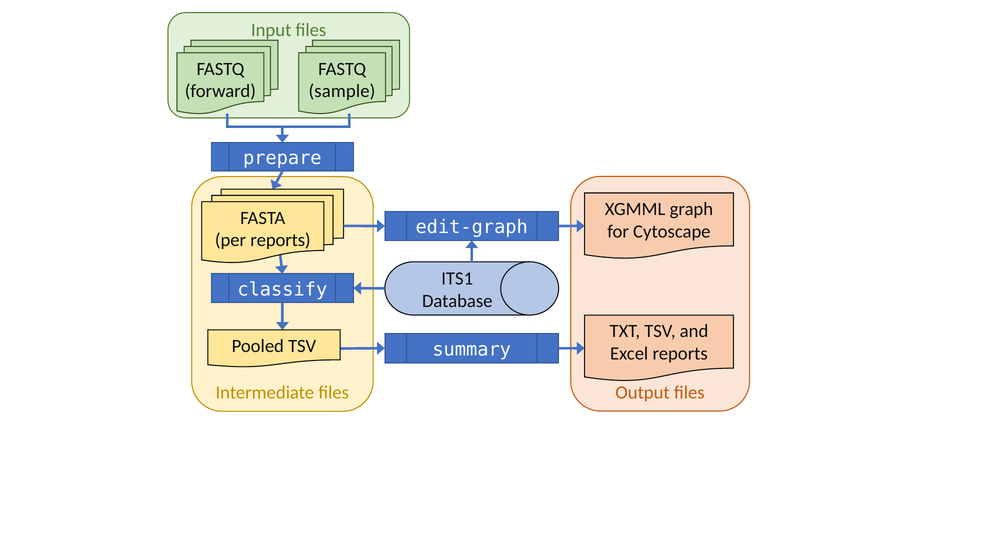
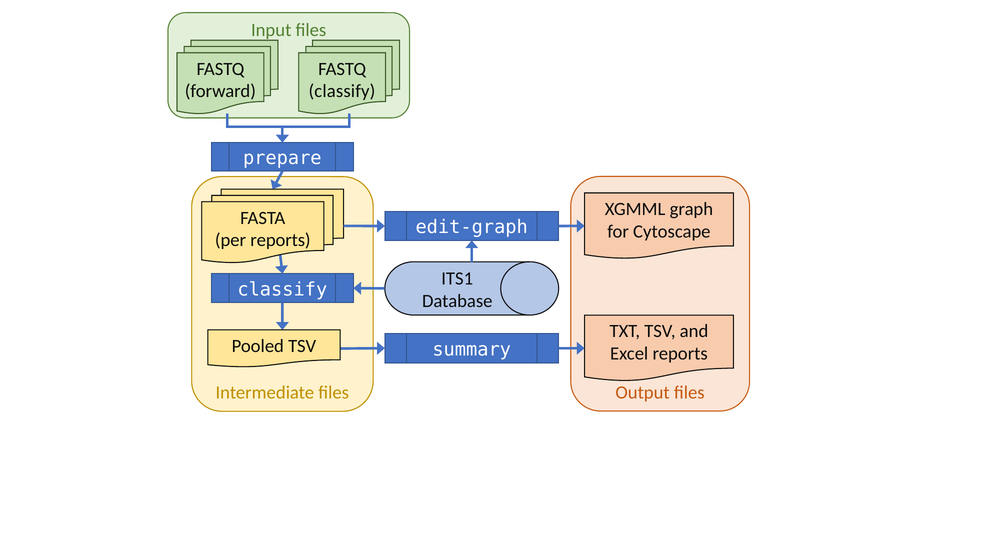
sample at (342, 91): sample -> classify
